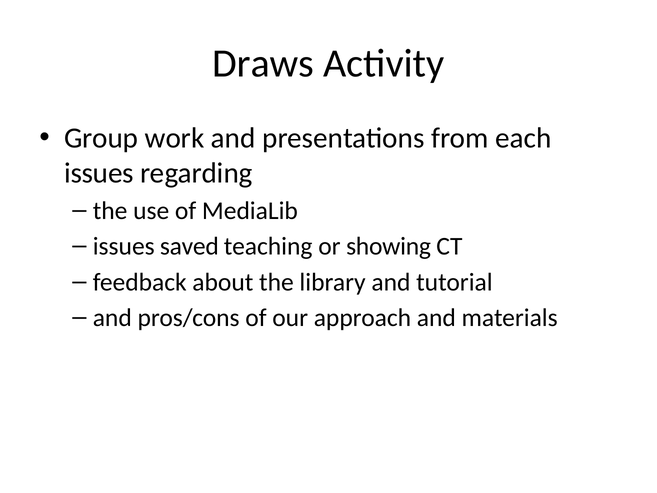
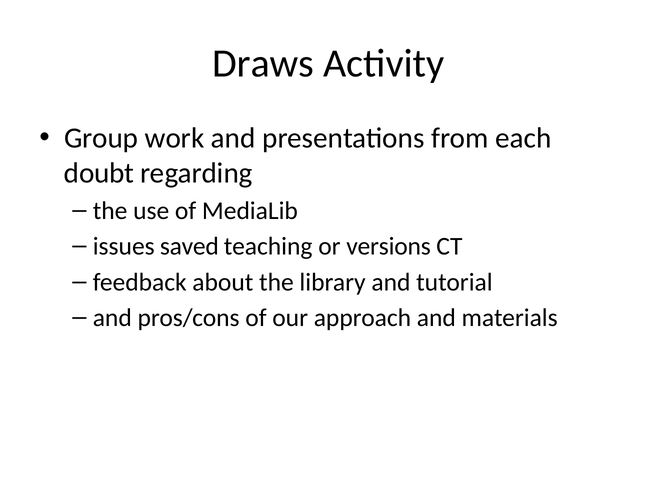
issues at (99, 173): issues -> doubt
showing: showing -> versions
